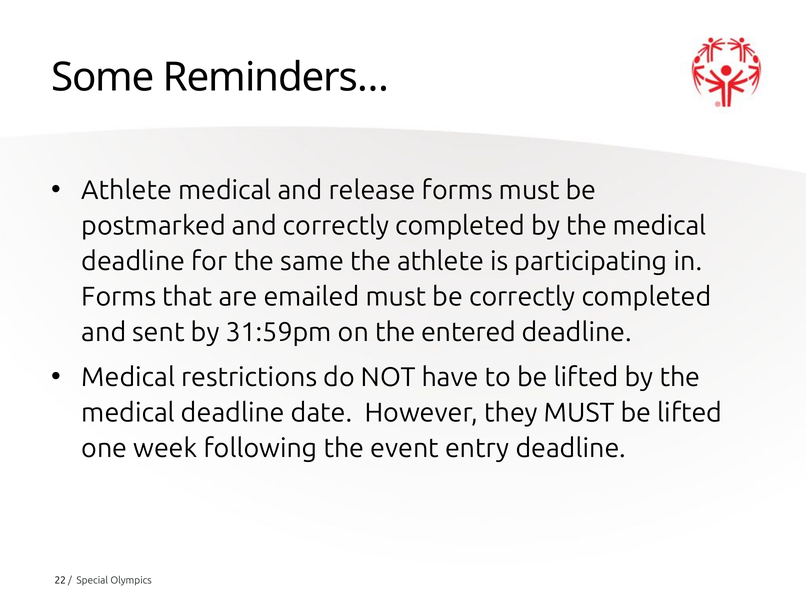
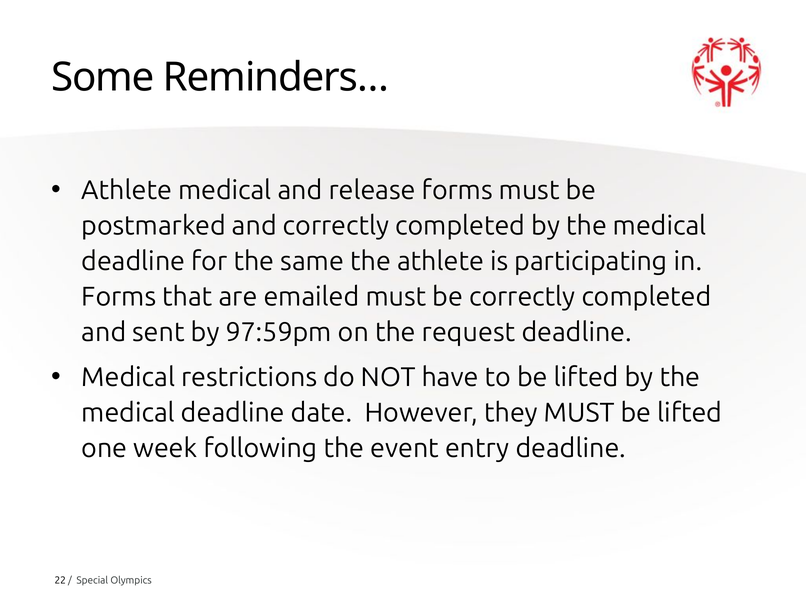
31:59pm: 31:59pm -> 97:59pm
entered: entered -> request
